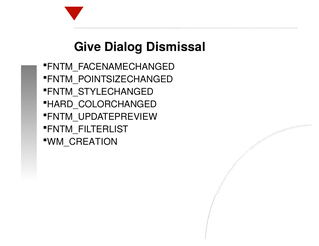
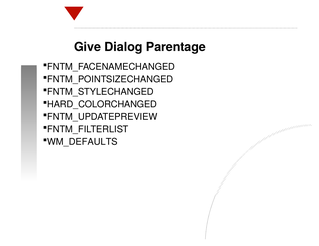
Dismissal: Dismissal -> Parentage
WM_CREATION: WM_CREATION -> WM_DEFAULTS
